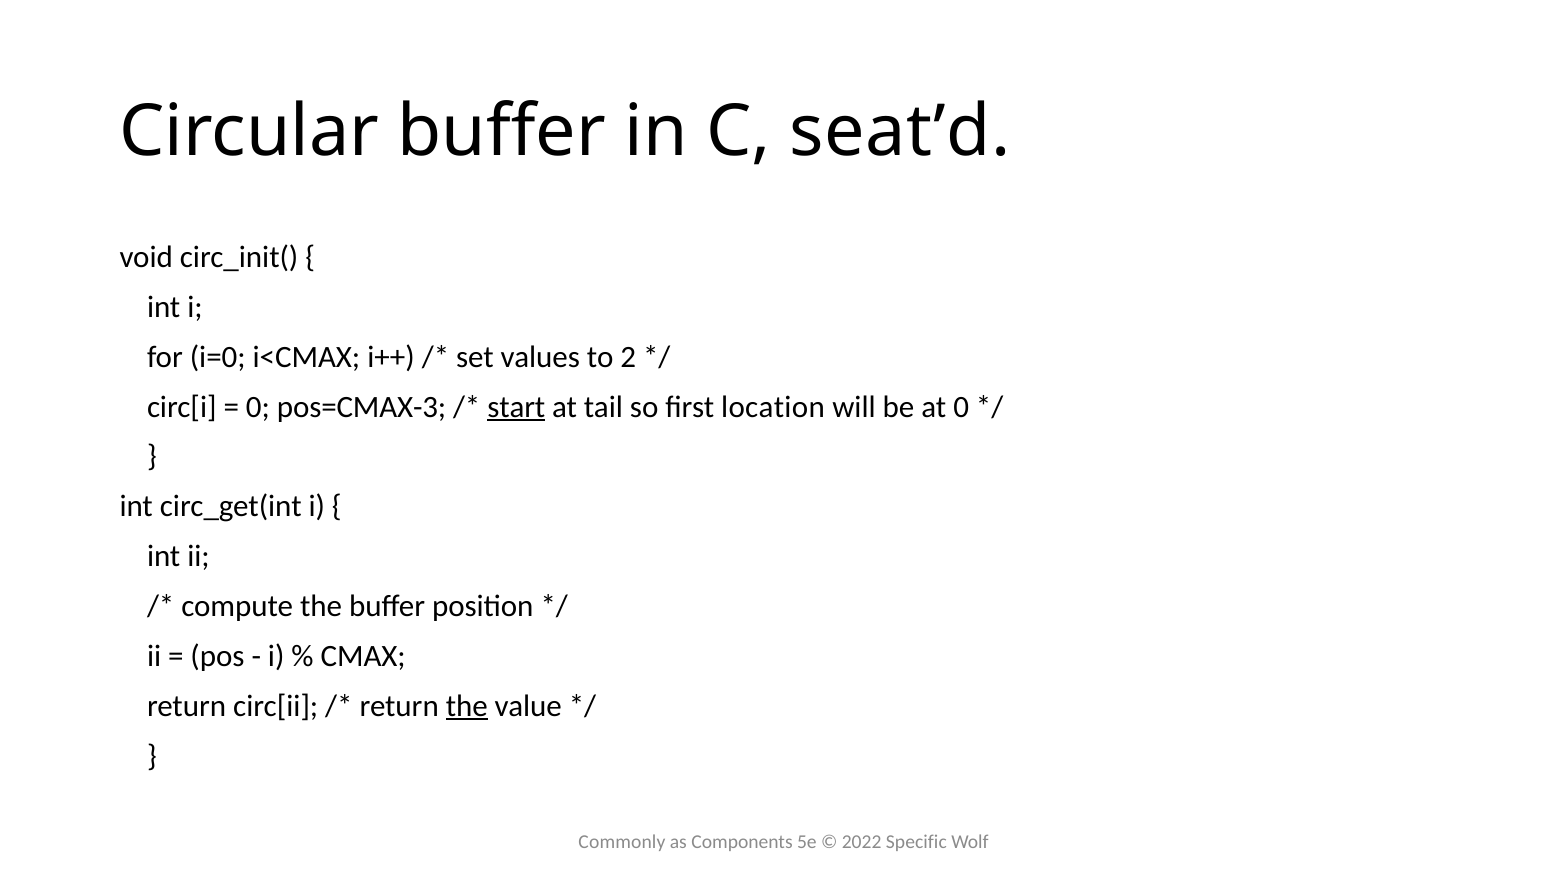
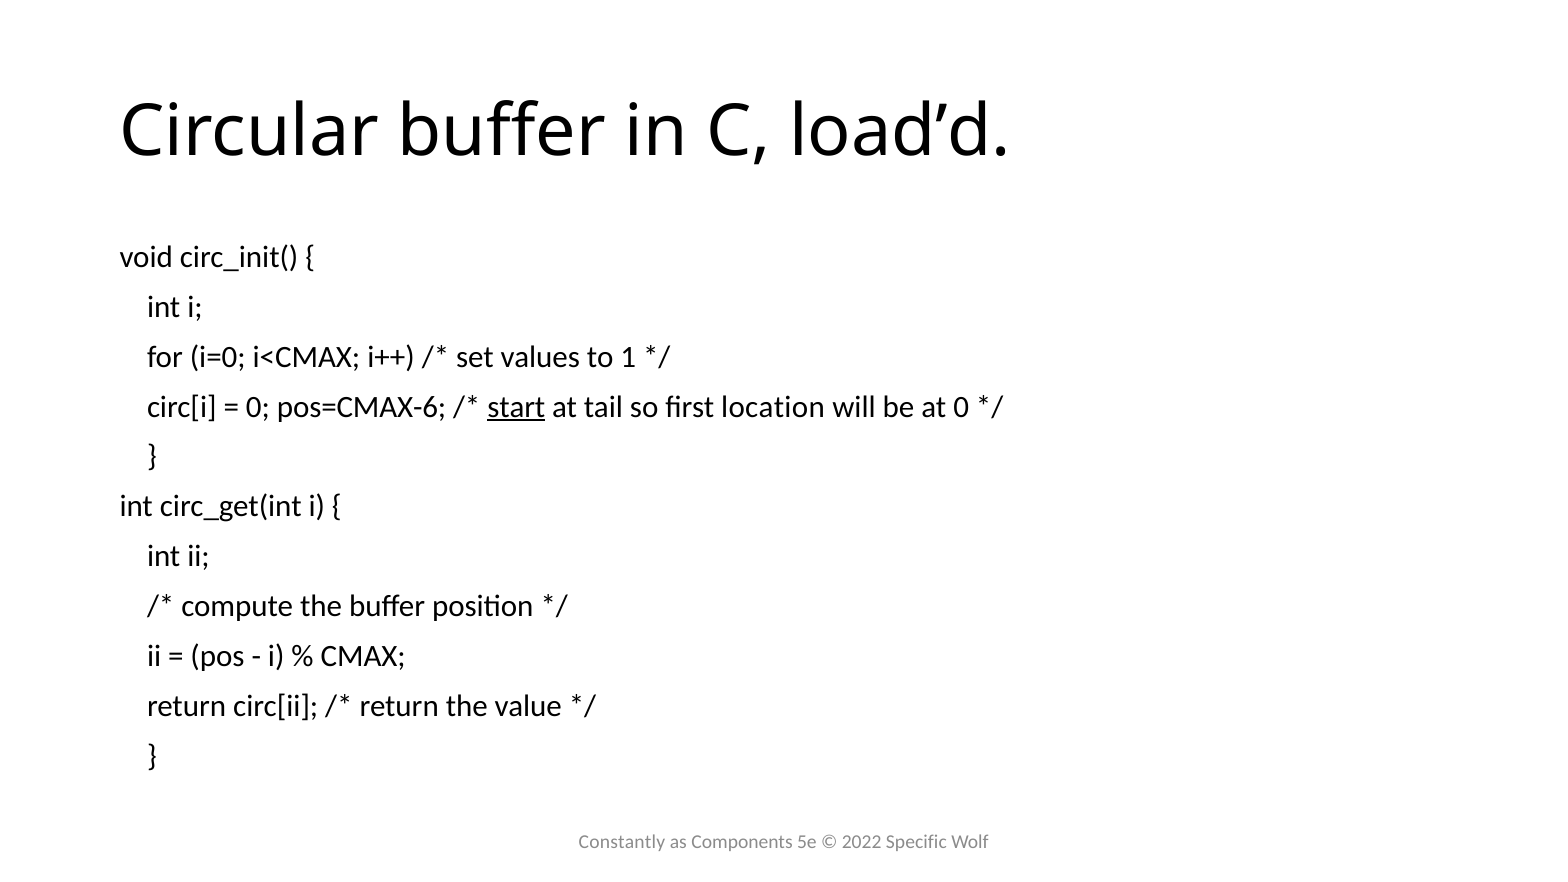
seat’d: seat’d -> load’d
2: 2 -> 1
pos=CMAX-3: pos=CMAX-3 -> pos=CMAX-6
the at (467, 706) underline: present -> none
Commonly: Commonly -> Constantly
